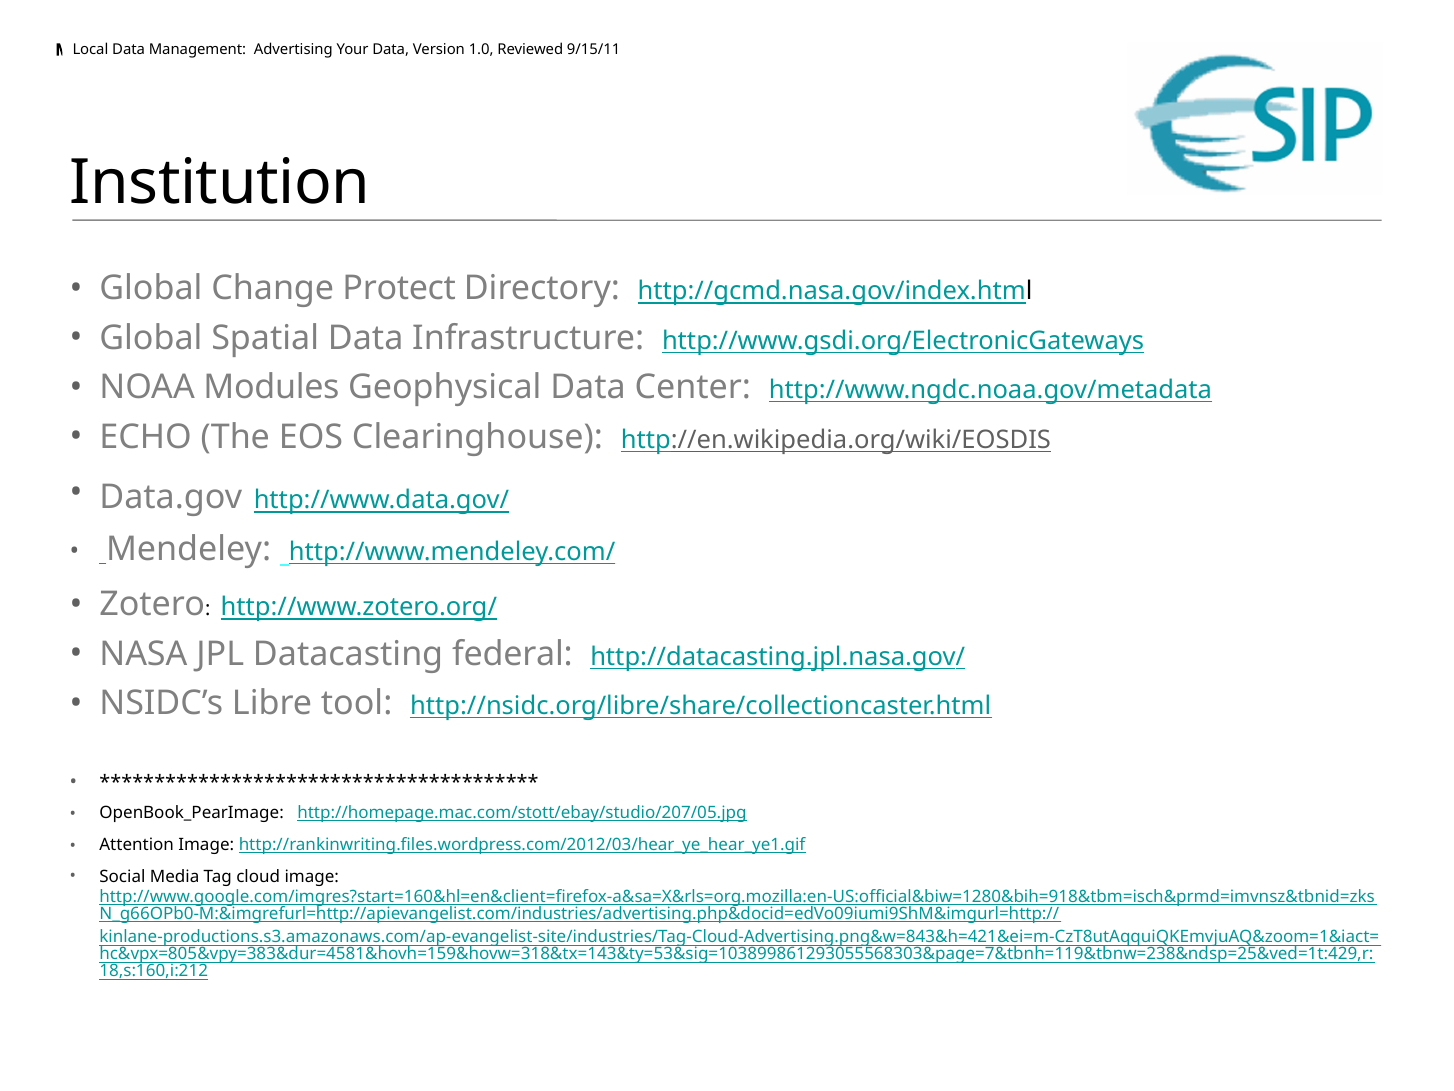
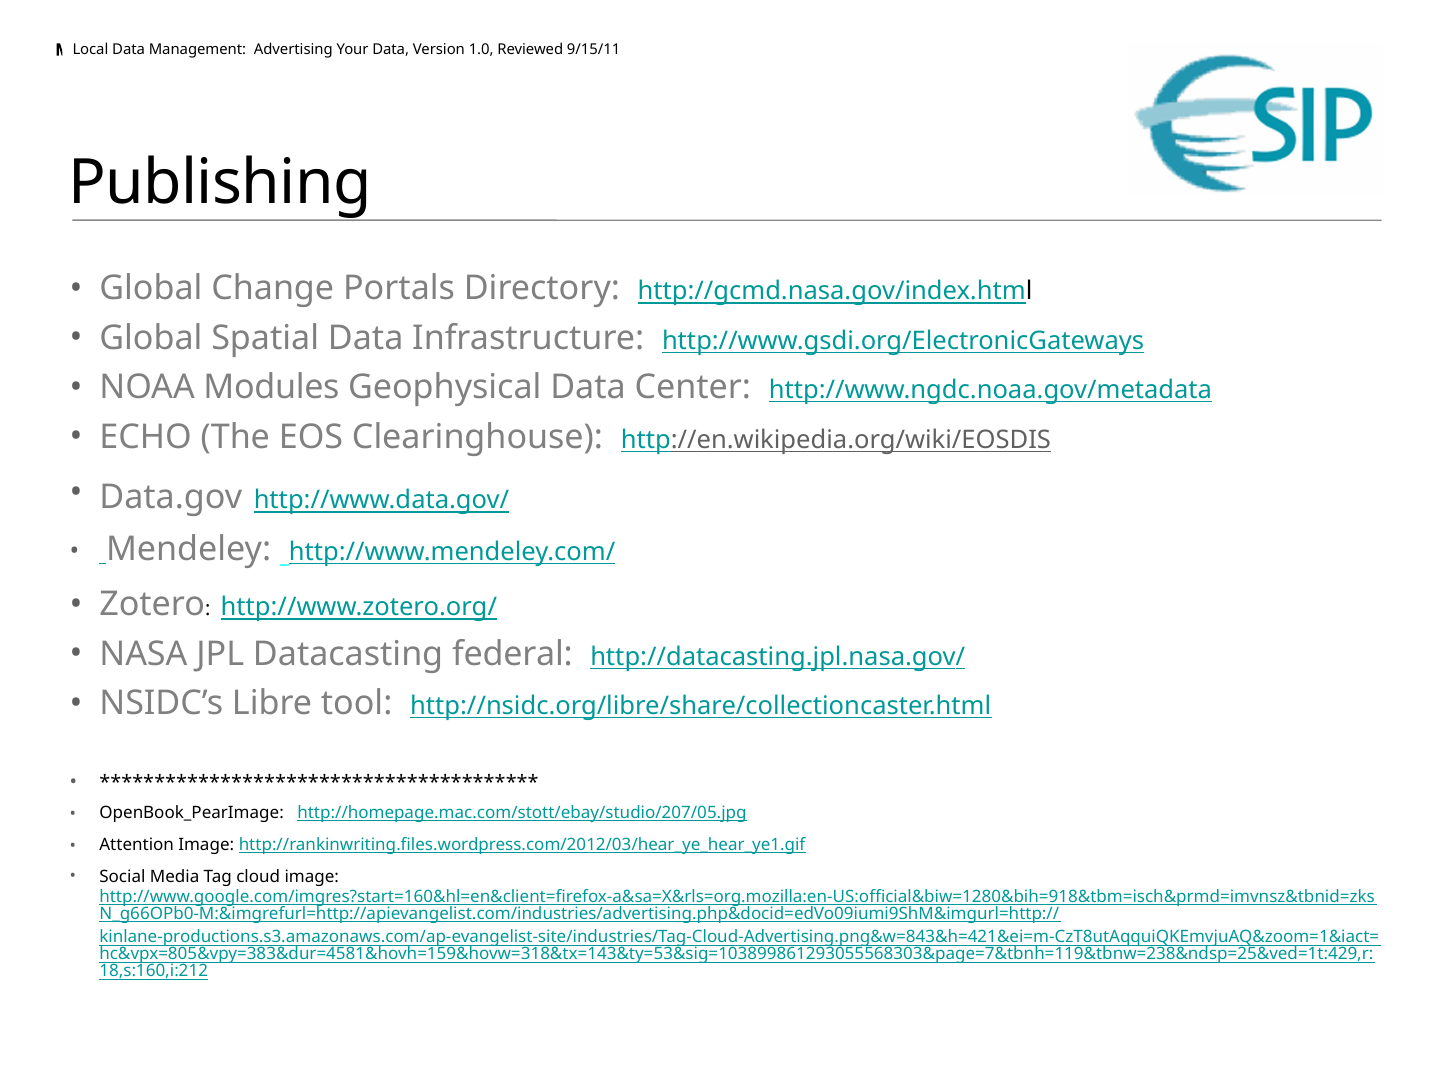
Institution: Institution -> Publishing
Protect: Protect -> Portals
